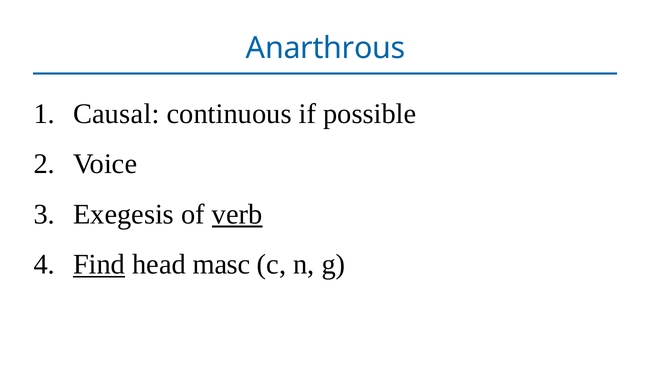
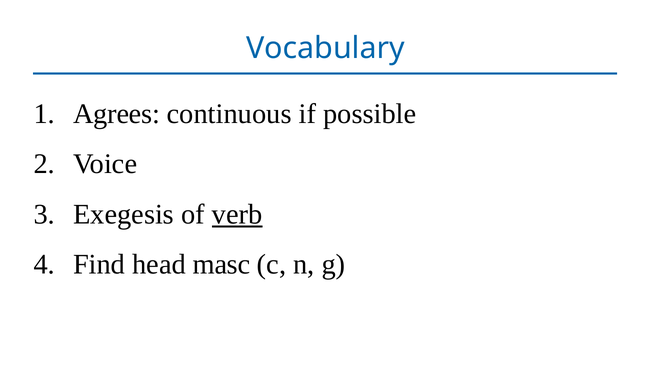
Anarthrous: Anarthrous -> Vocabulary
Causal: Causal -> Agrees
Find underline: present -> none
